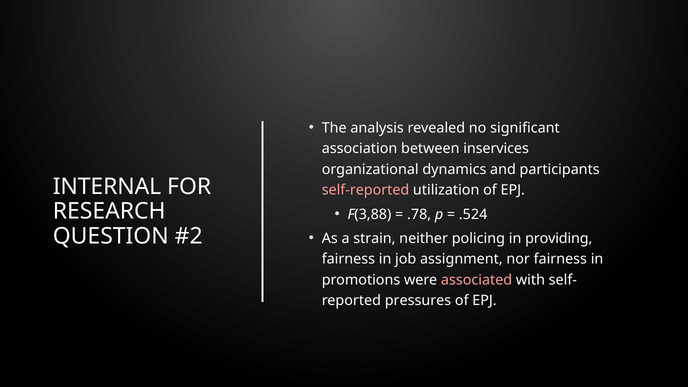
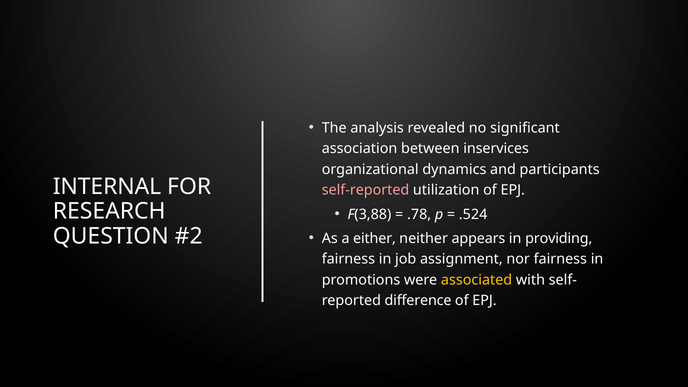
strain: strain -> either
policing: policing -> appears
associated colour: pink -> yellow
pressures: pressures -> difference
